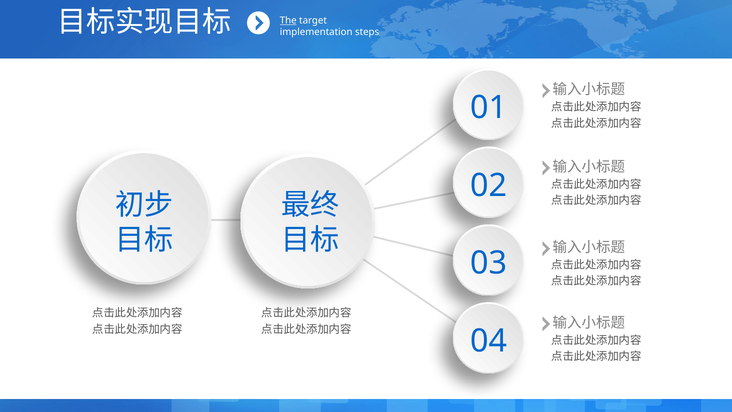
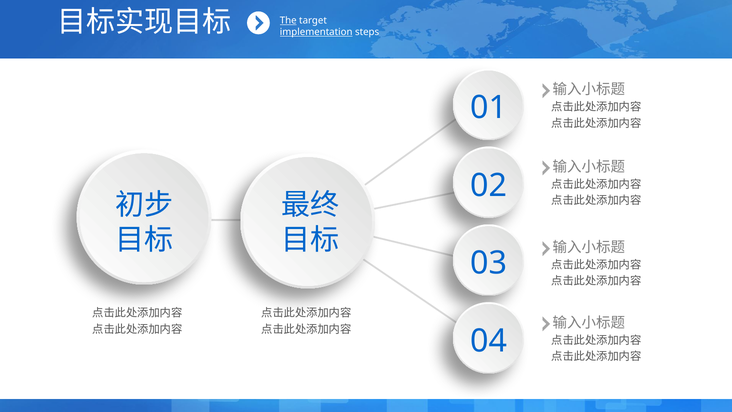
implementation underline: none -> present
